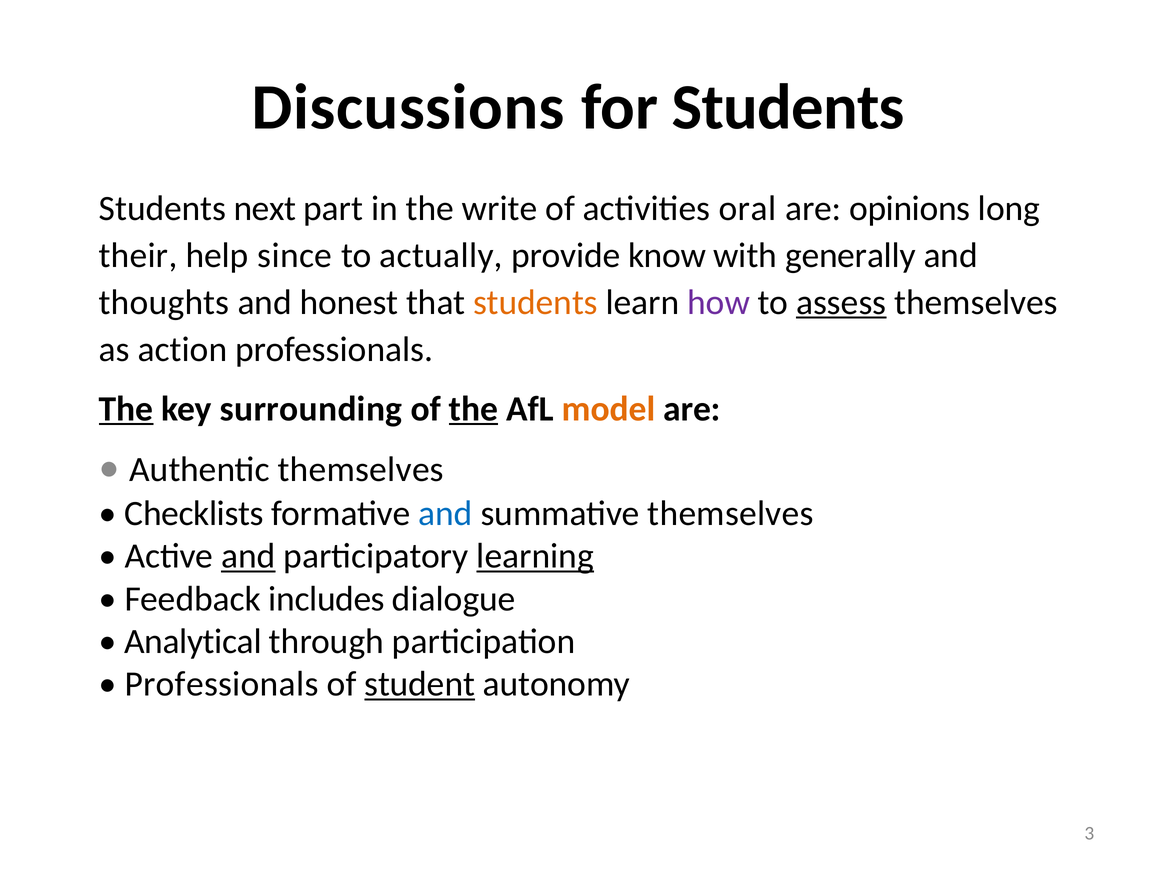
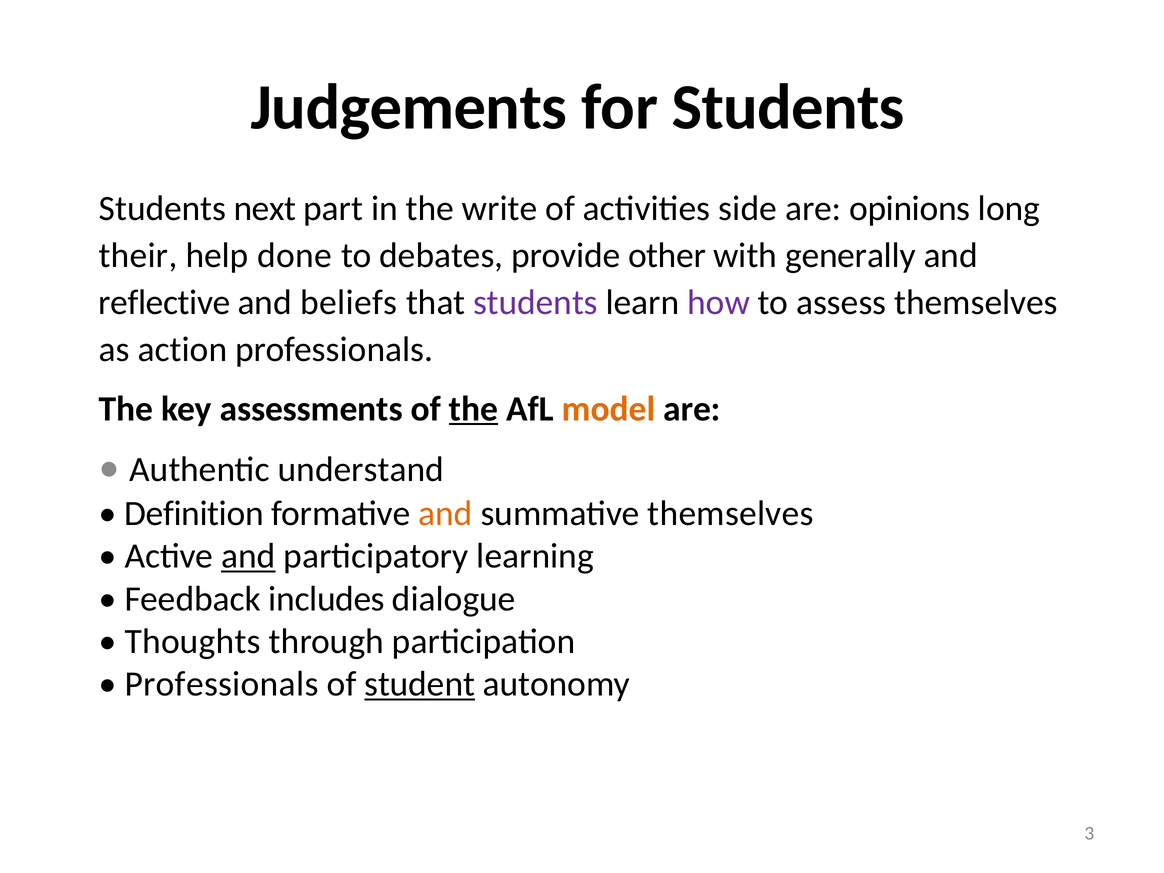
Discussions: Discussions -> Judgements
oral: oral -> side
since: since -> done
actually: actually -> debates
know: know -> other
thoughts: thoughts -> reflective
honest: honest -> beliefs
students at (535, 302) colour: orange -> purple
assess underline: present -> none
The at (126, 409) underline: present -> none
surrounding: surrounding -> assessments
Authentic themselves: themselves -> understand
Checklists: Checklists -> Definition
and at (446, 513) colour: blue -> orange
learning underline: present -> none
Analytical: Analytical -> Thoughts
